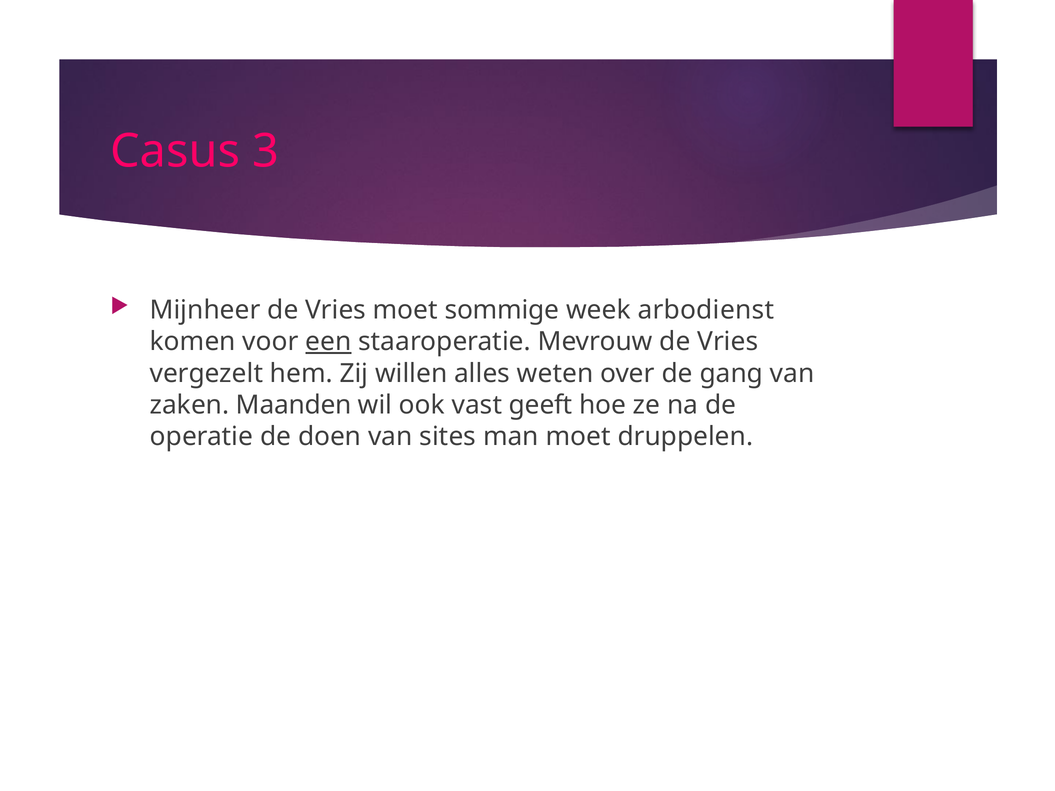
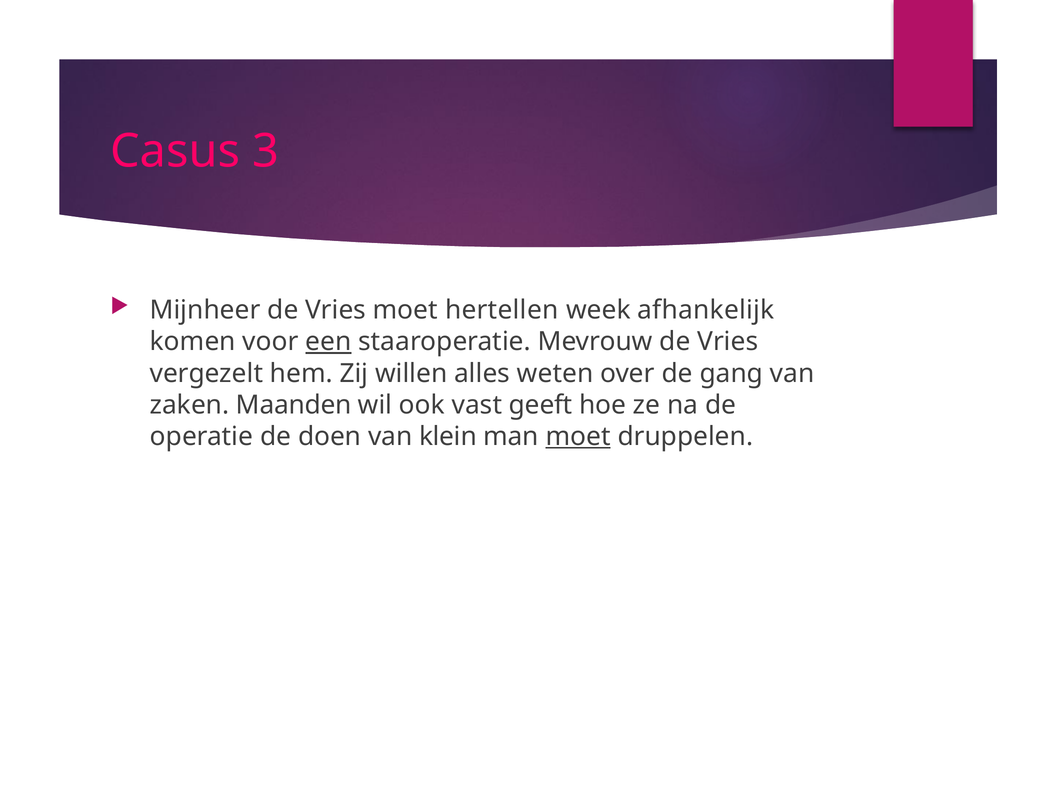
sommige: sommige -> hertellen
arbodienst: arbodienst -> afhankelijk
sites: sites -> klein
moet at (578, 437) underline: none -> present
